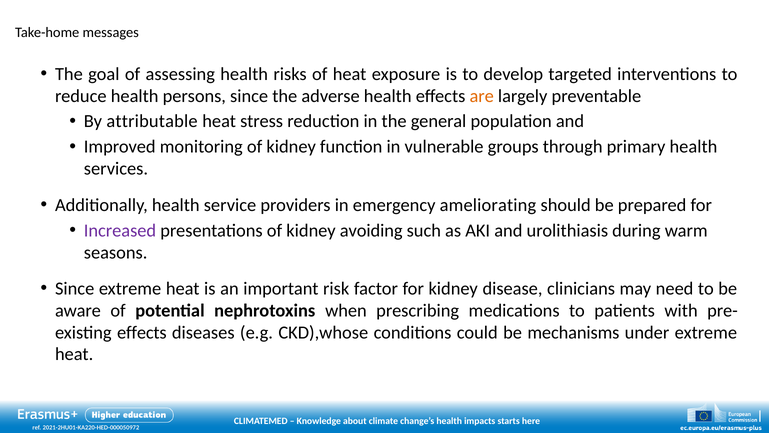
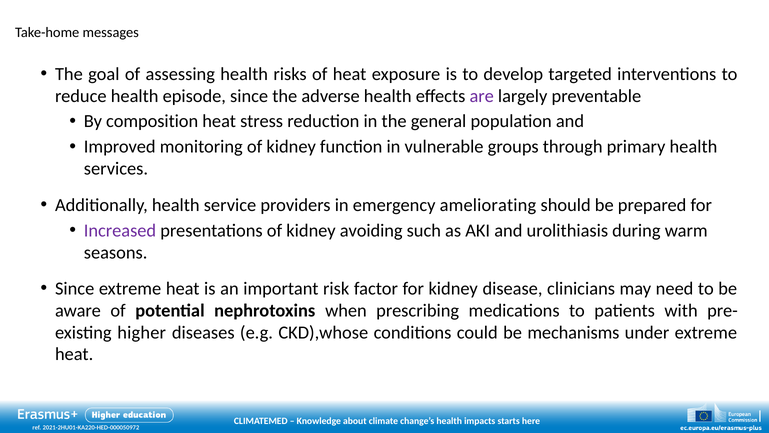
persons: persons -> episode
are colour: orange -> purple
attributable: attributable -> composition
effects at (142, 332): effects -> higher
